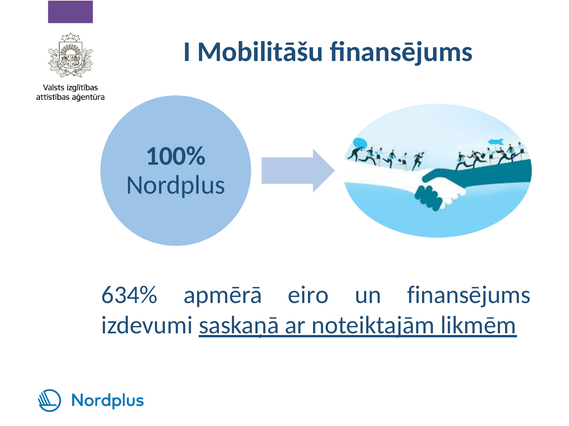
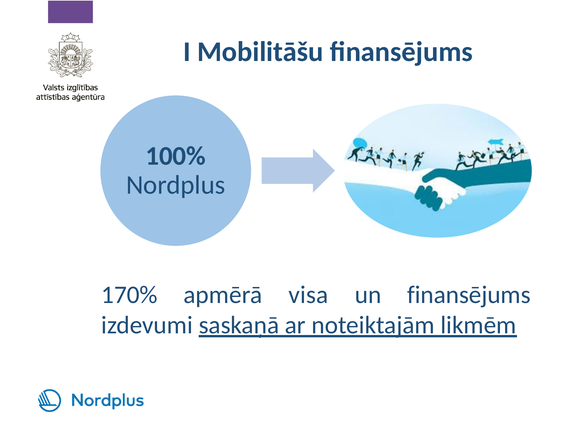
634%: 634% -> 170%
eiro: eiro -> visa
